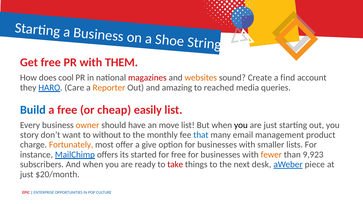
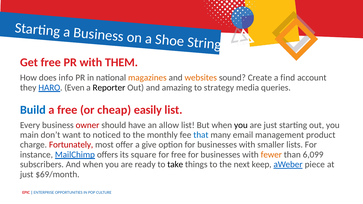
cool: cool -> info
magazines colour: red -> orange
Care: Care -> Even
Reporter colour: orange -> black
reached: reached -> strategy
owner colour: orange -> red
move: move -> allow
story: story -> main
without: without -> noticed
Fortunately colour: orange -> red
started: started -> square
9,923: 9,923 -> 6,099
take colour: red -> black
desk: desk -> keep
$20/month: $20/month -> $69/month
